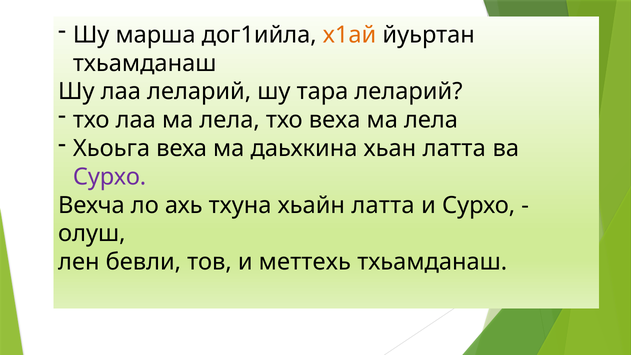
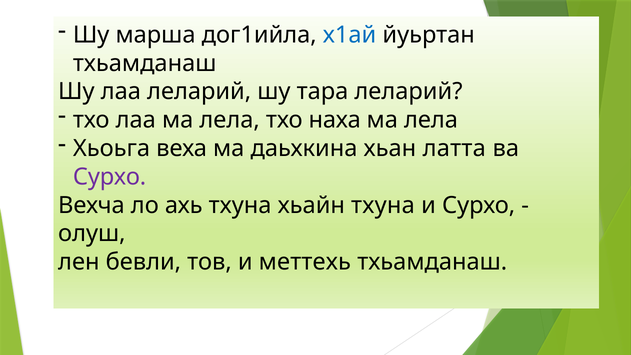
х1ай colour: orange -> blue
тхо веха: веха -> наха
хьайн латта: латта -> тхуна
